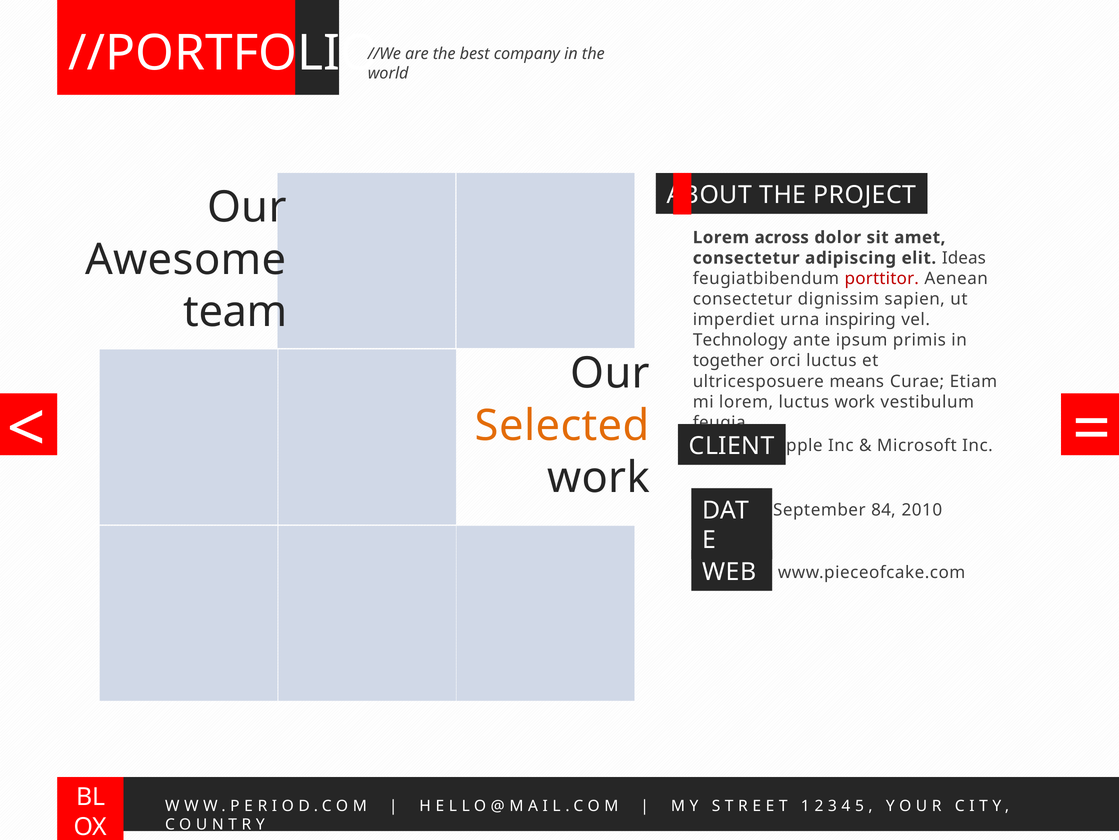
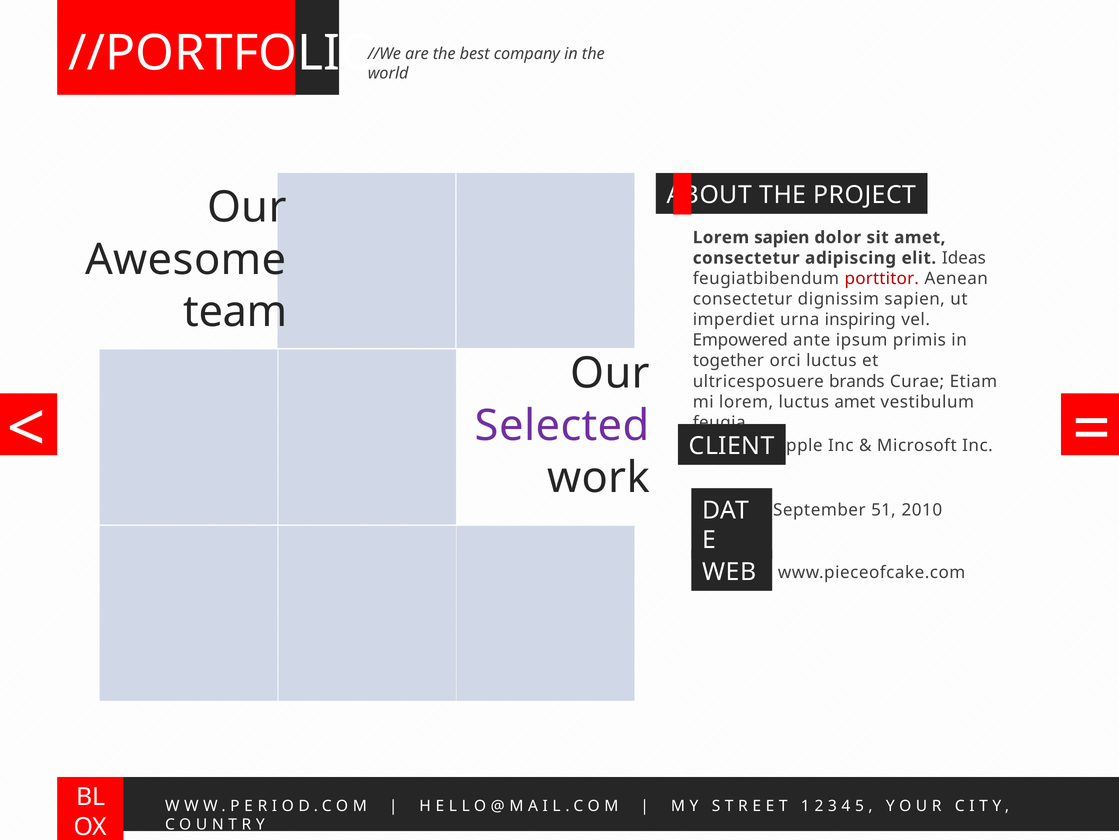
Lorem across: across -> sapien
Technology: Technology -> Empowered
means: means -> brands
luctus work: work -> amet
Selected colour: orange -> purple
84: 84 -> 51
